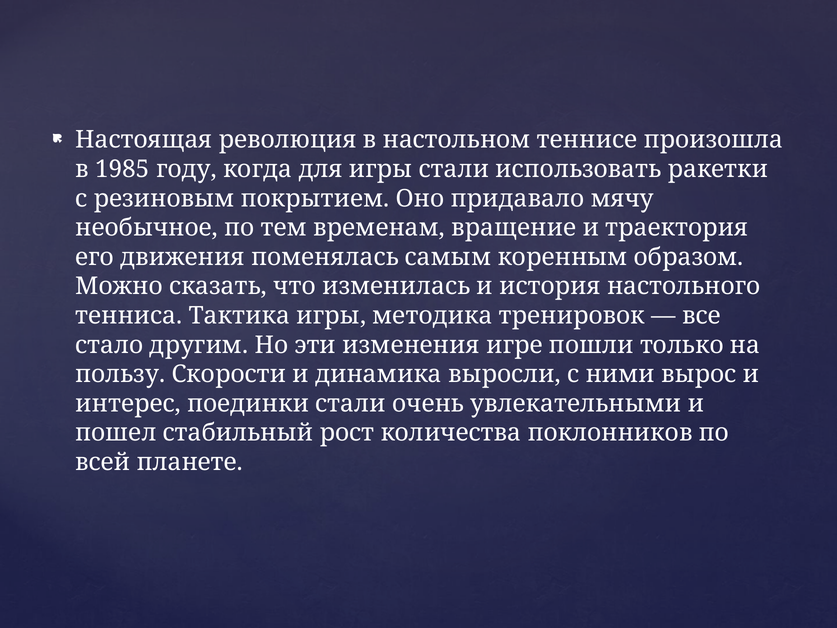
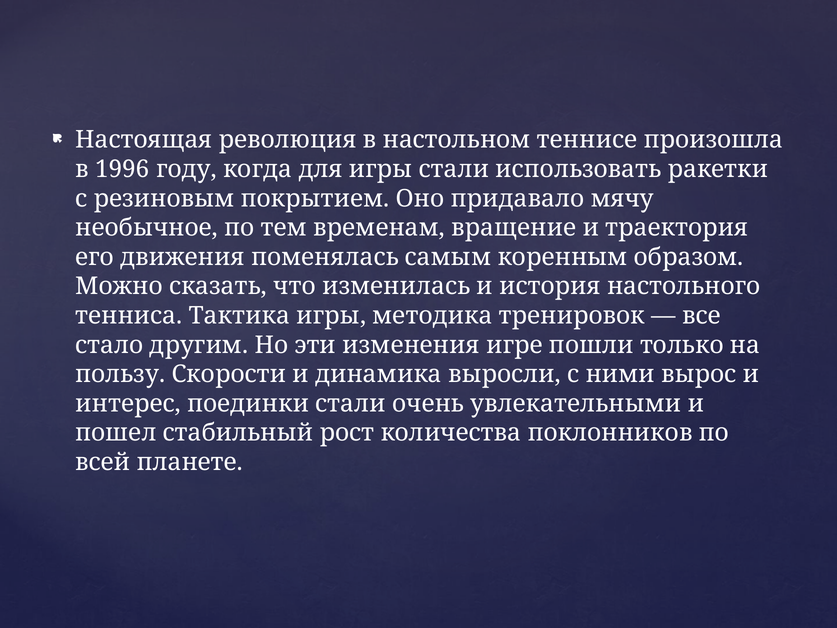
1985: 1985 -> 1996
